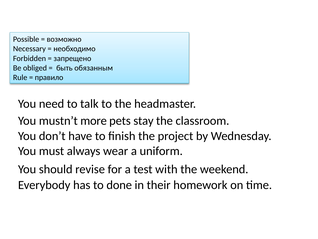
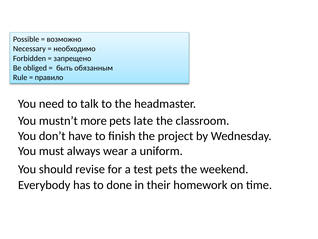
stay: stay -> late
test with: with -> pets
